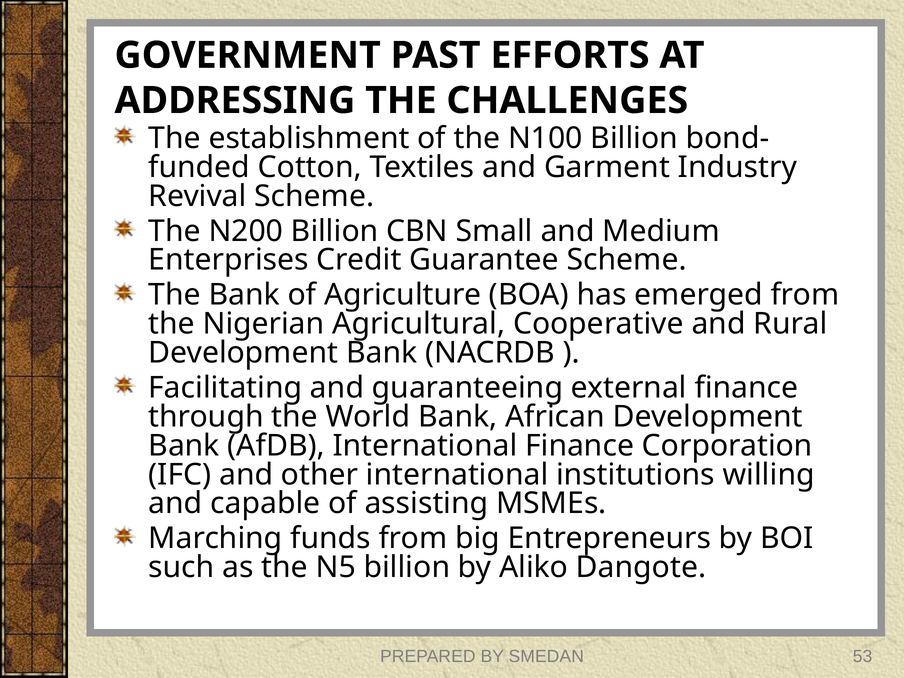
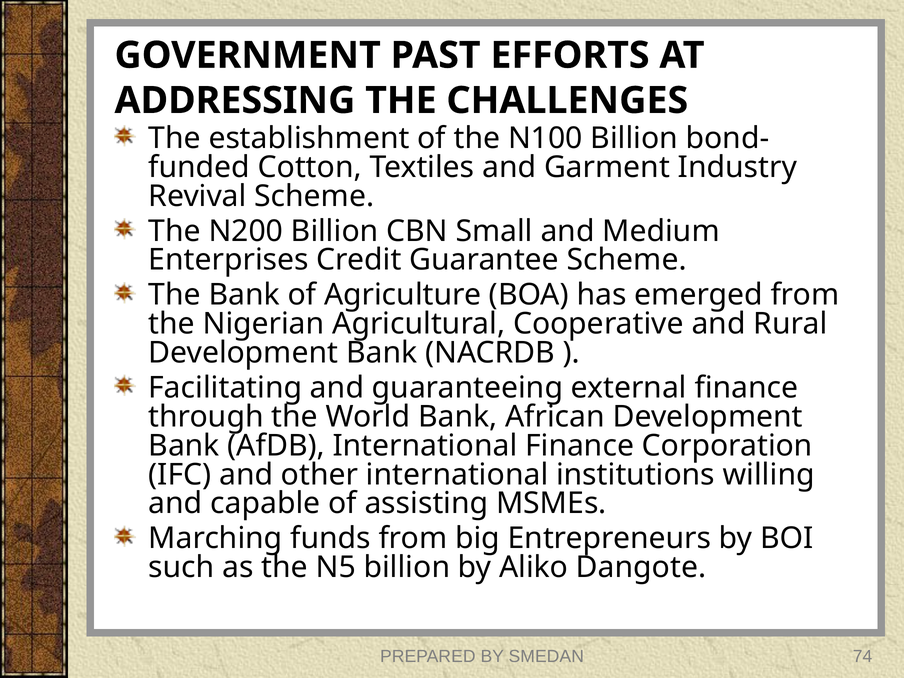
53: 53 -> 74
